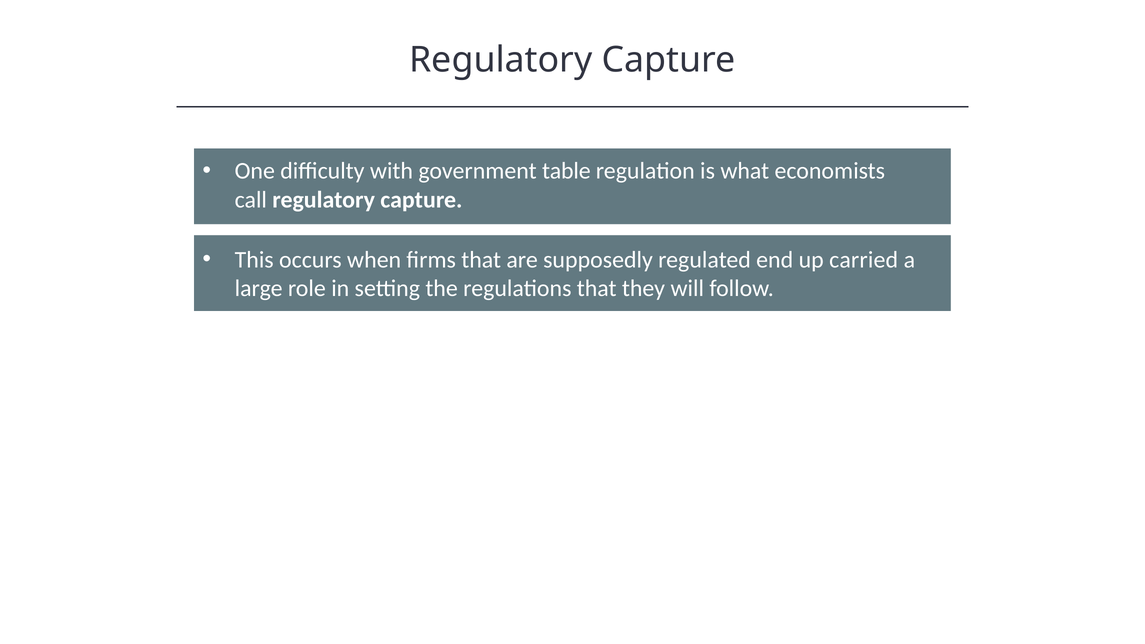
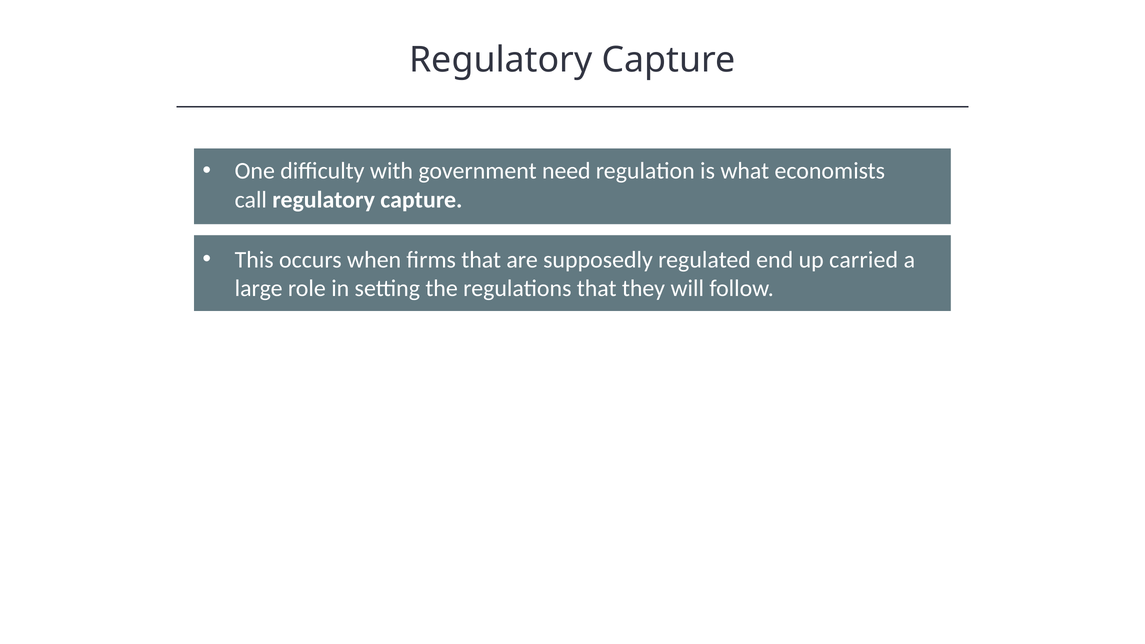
table: table -> need
